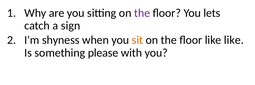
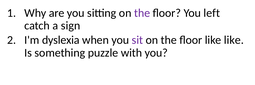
lets: lets -> left
shyness: shyness -> dyslexia
sit colour: orange -> purple
please: please -> puzzle
